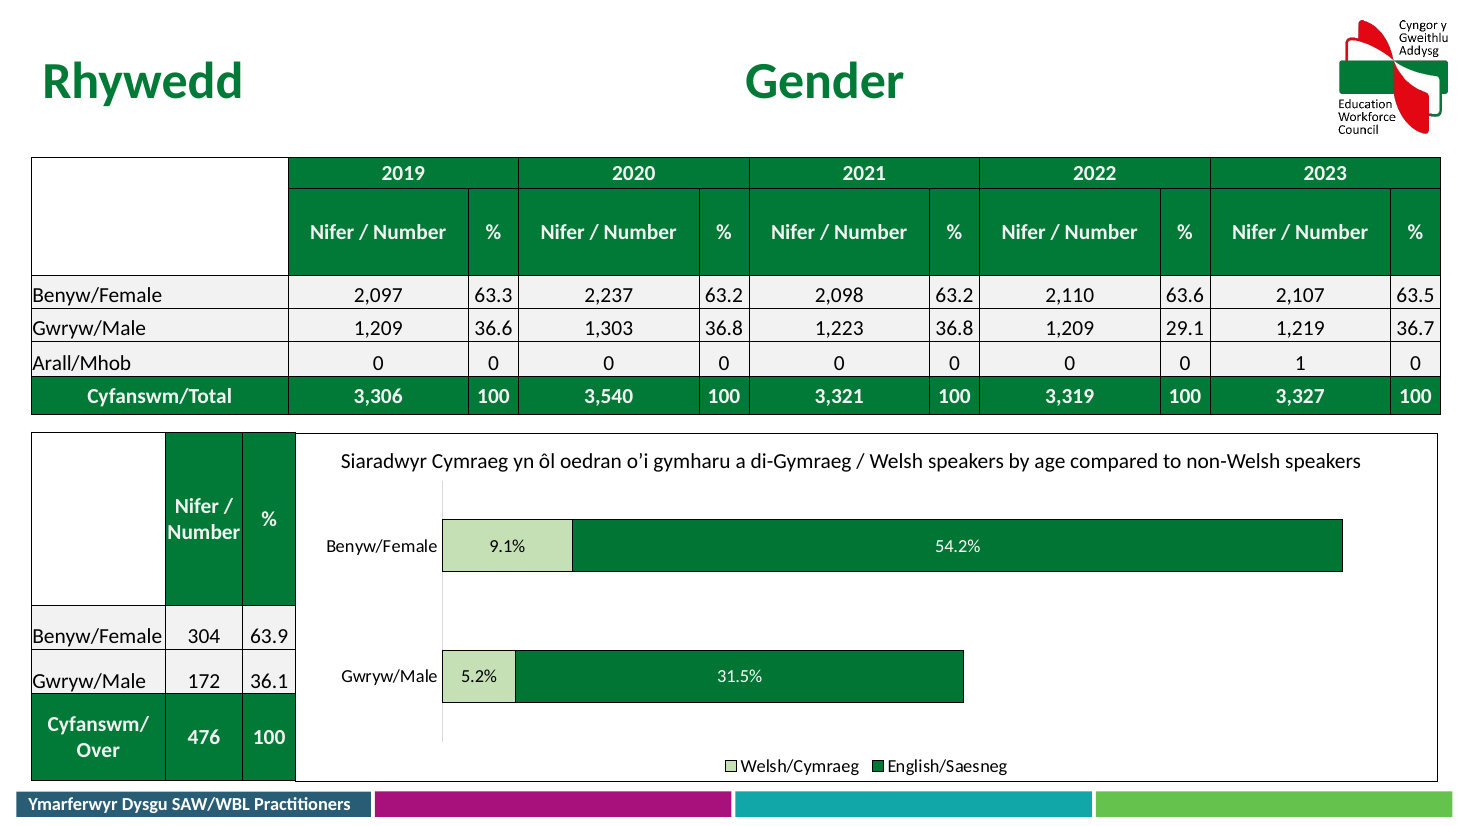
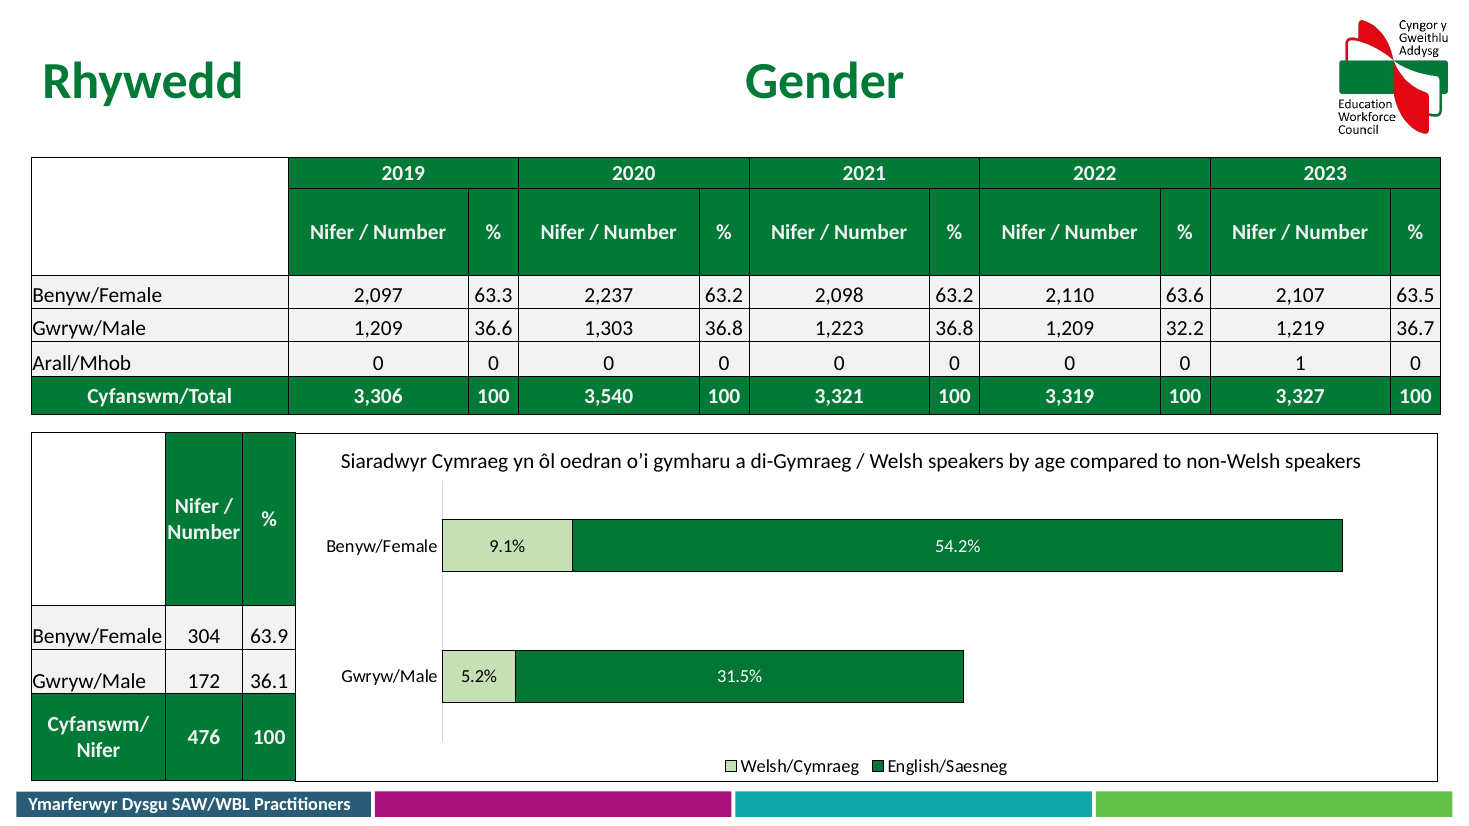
29.1: 29.1 -> 32.2
Over at (98, 751): Over -> Nifer
